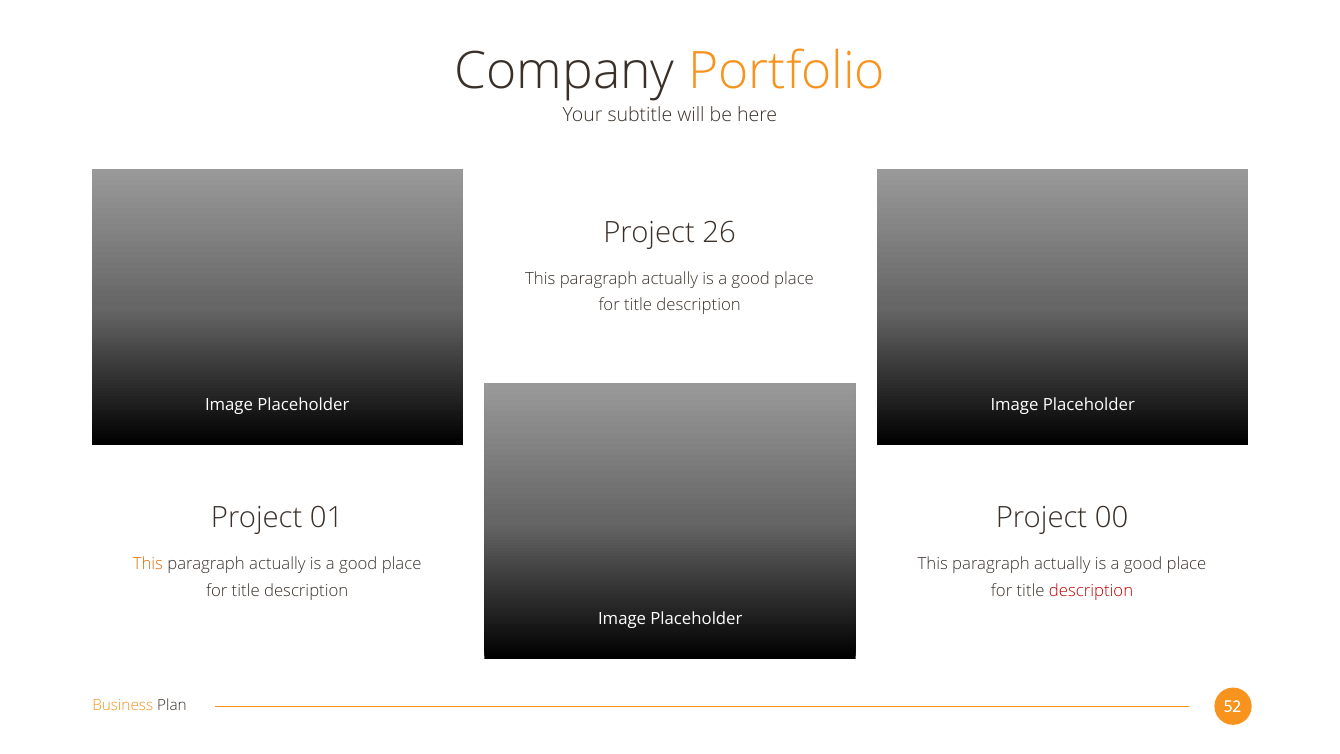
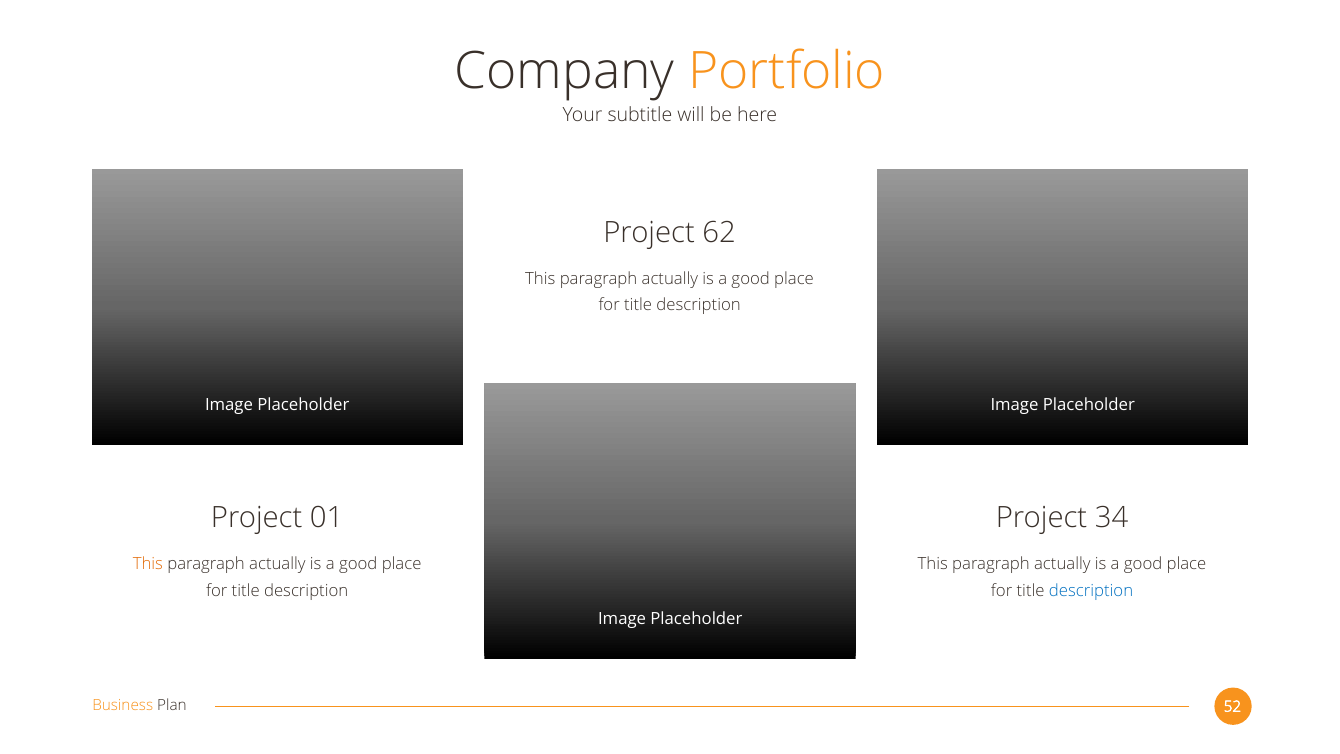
26: 26 -> 62
00: 00 -> 34
description at (1091, 590) colour: red -> blue
